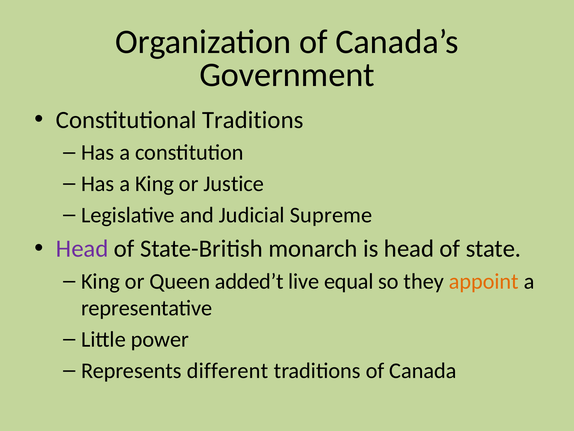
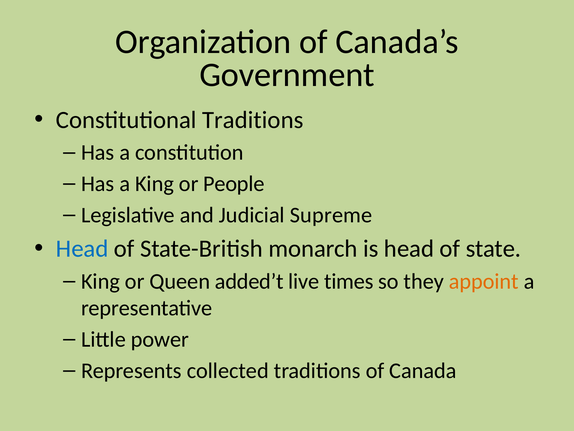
Justice: Justice -> People
Head at (82, 248) colour: purple -> blue
equal: equal -> times
different: different -> collected
